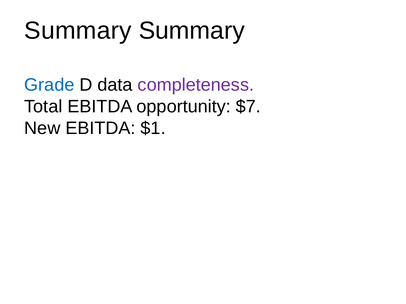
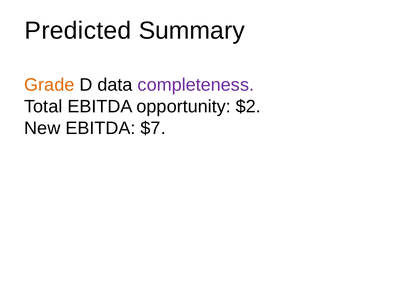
Summary at (78, 31): Summary -> Predicted
Grade colour: blue -> orange
$7: $7 -> $2
$1: $1 -> $7
